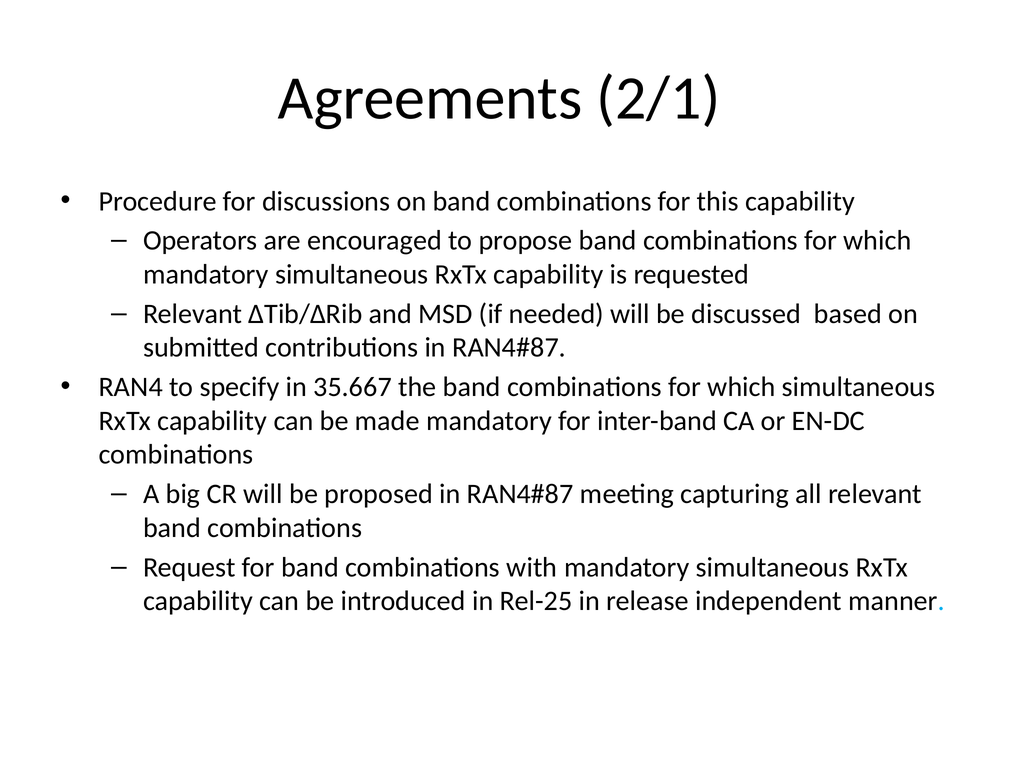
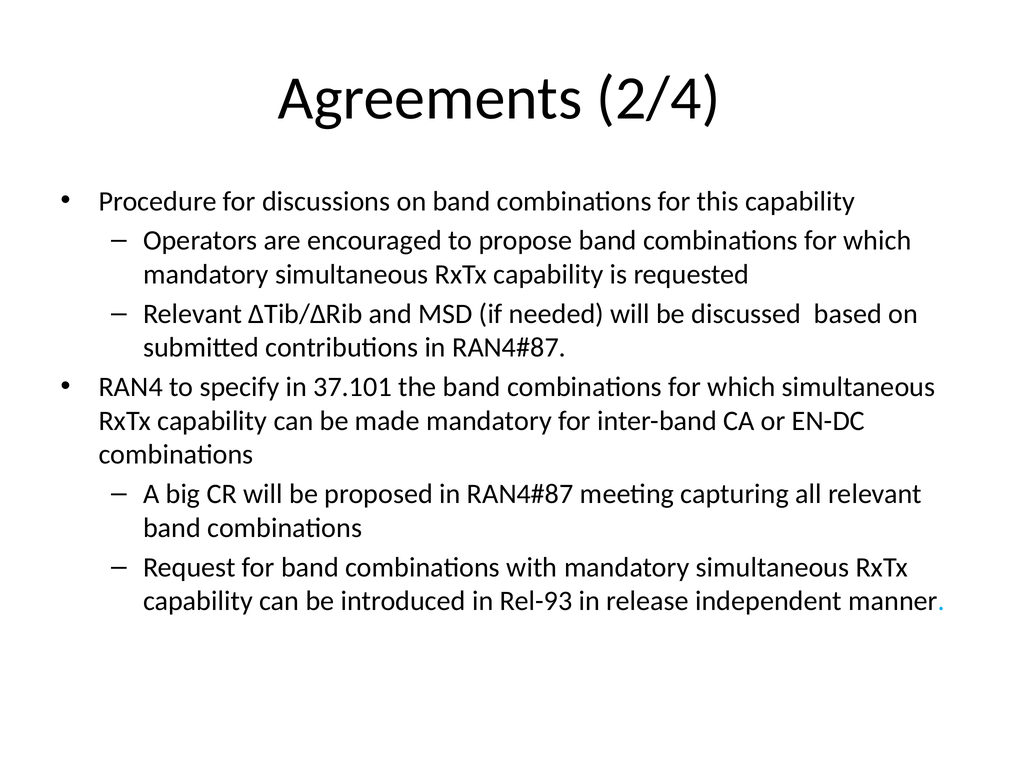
2/1: 2/1 -> 2/4
35.667: 35.667 -> 37.101
Rel-25: Rel-25 -> Rel-93
